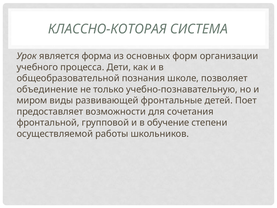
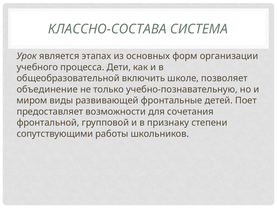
КЛАССНО-КОТОРАЯ: КЛАССНО-КОТОРАЯ -> КЛАССНО-СОСТАВА
форма: форма -> этапах
познания: познания -> включить
обучение: обучение -> признаку
осуществляемой: осуществляемой -> сопутствующими
